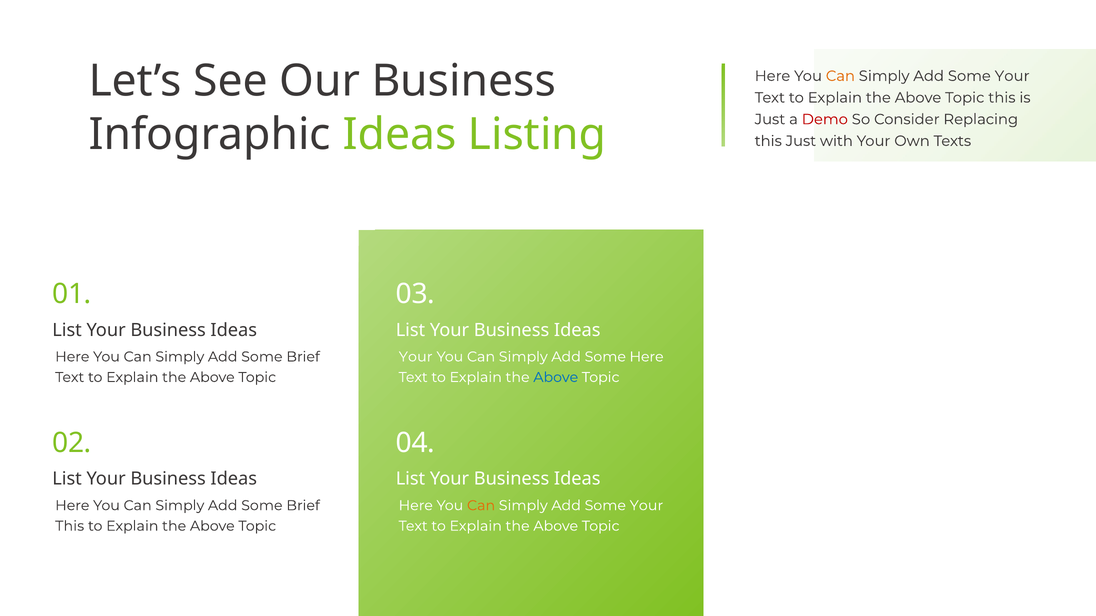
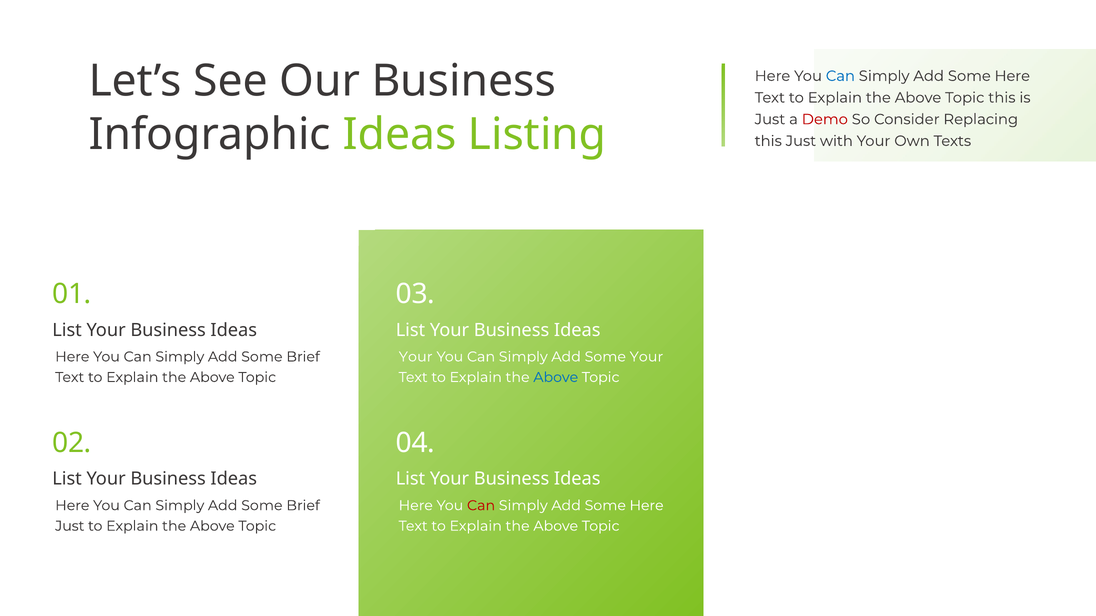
Can at (840, 76) colour: orange -> blue
Your at (1012, 76): Your -> Here
Some Here: Here -> Your
Can at (481, 506) colour: orange -> red
Your at (646, 506): Your -> Here
This at (70, 526): This -> Just
